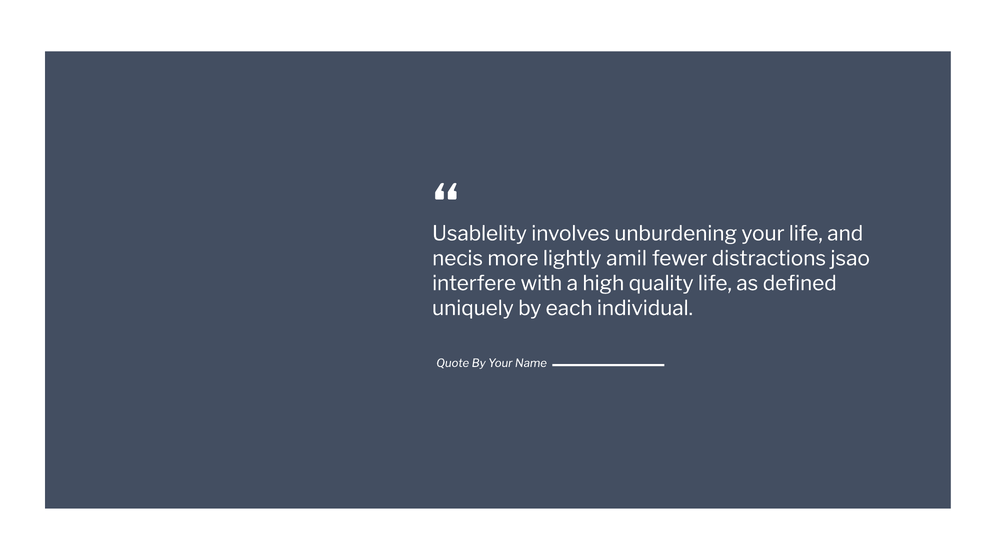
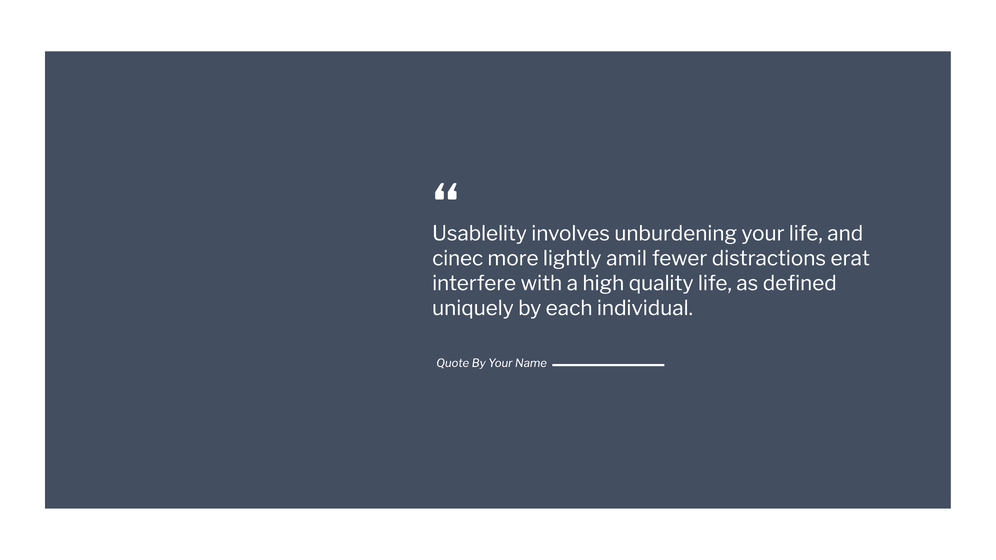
necis: necis -> cinec
jsao: jsao -> erat
